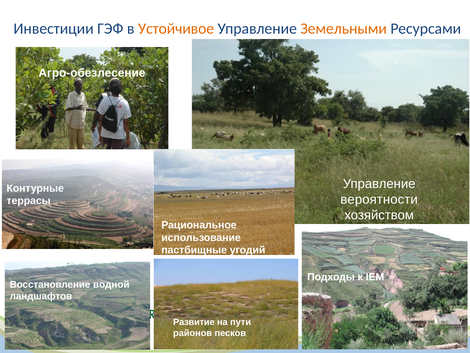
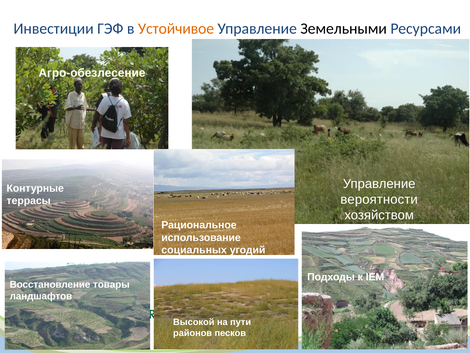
Земельными colour: orange -> black
пастбищные: пастбищные -> социальных
водной: водной -> товары
Развитие: Развитие -> Высокой
